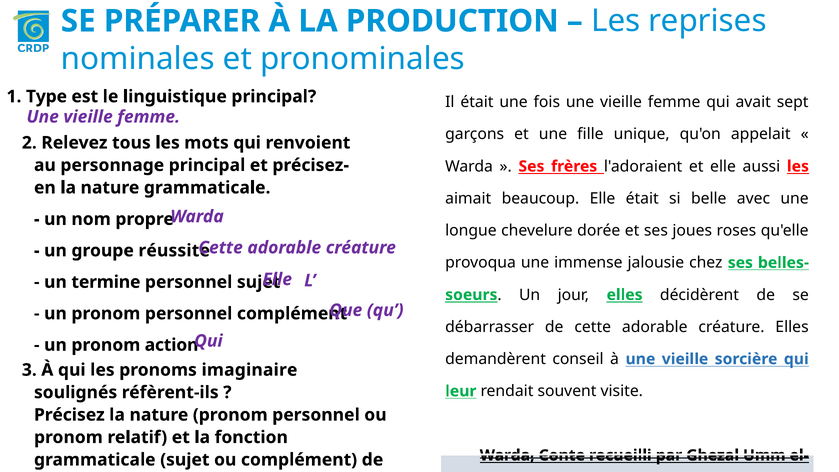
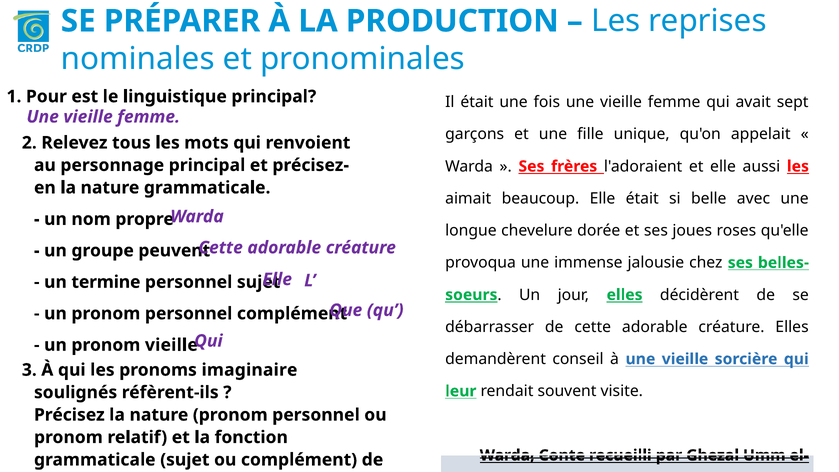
Type: Type -> Pour
réussite: réussite -> peuvent
pronom action: action -> vieille
